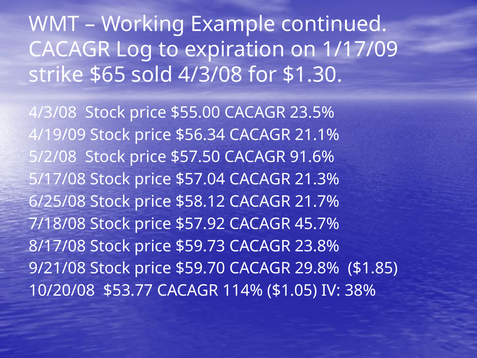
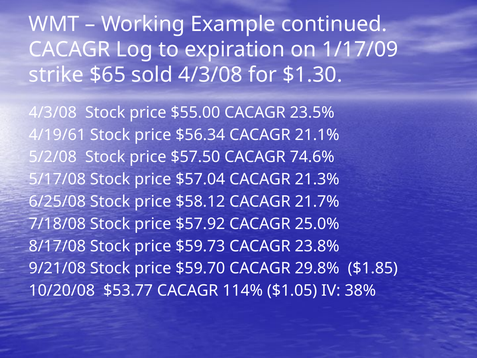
4/19/09: 4/19/09 -> 4/19/61
91.6%: 91.6% -> 74.6%
45.7%: 45.7% -> 25.0%
